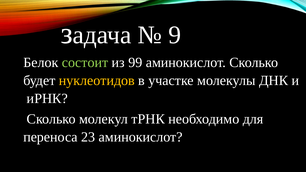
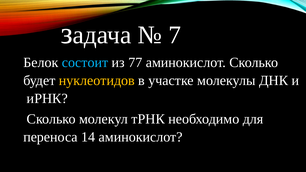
9: 9 -> 7
состоит colour: light green -> light blue
99: 99 -> 77
23: 23 -> 14
